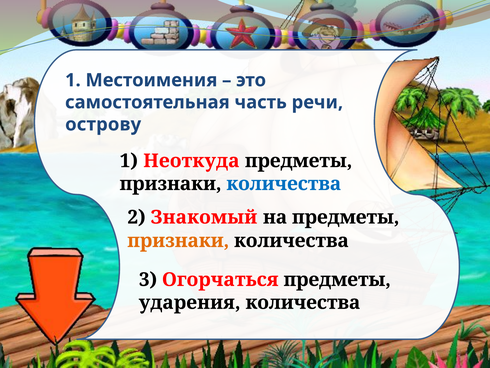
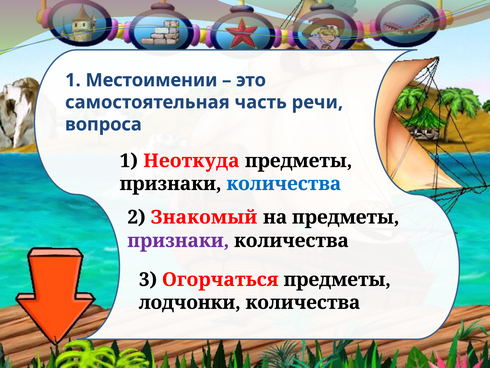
Местоимения: Местоимения -> Местоимении
острову: острову -> вопроса
признаки at (178, 240) colour: orange -> purple
ударения: ударения -> лодчонки
